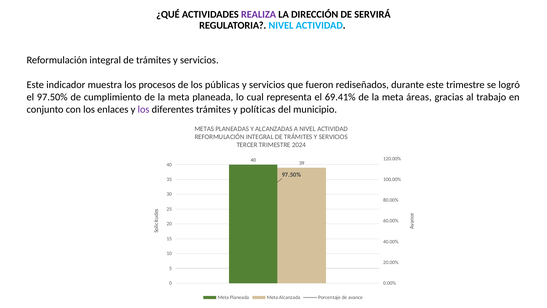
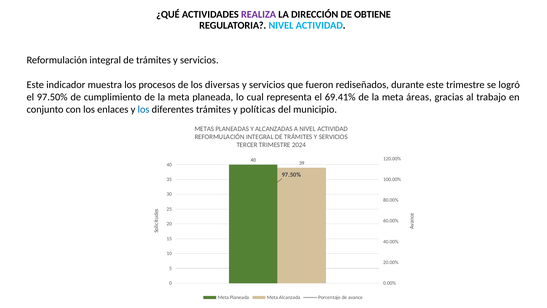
SERVIRÁ: SERVIRÁ -> OBTIENE
públicas: públicas -> diversas
los at (144, 109) colour: purple -> blue
